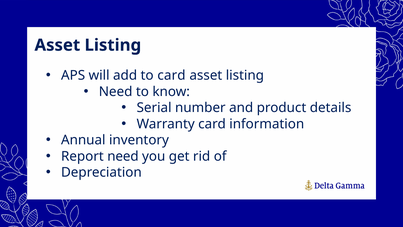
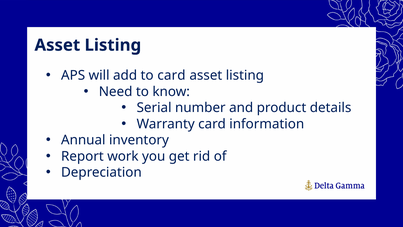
Report need: need -> work
